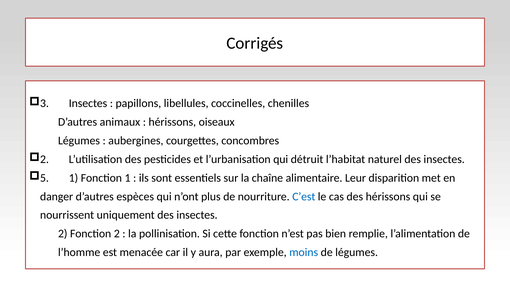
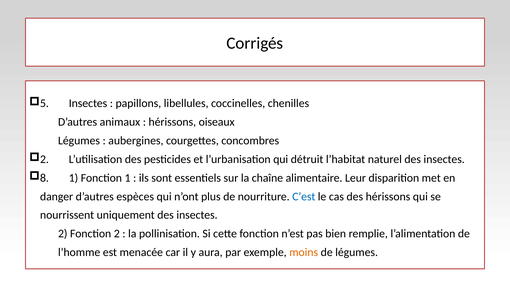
3: 3 -> 5
5: 5 -> 8
moins colour: blue -> orange
